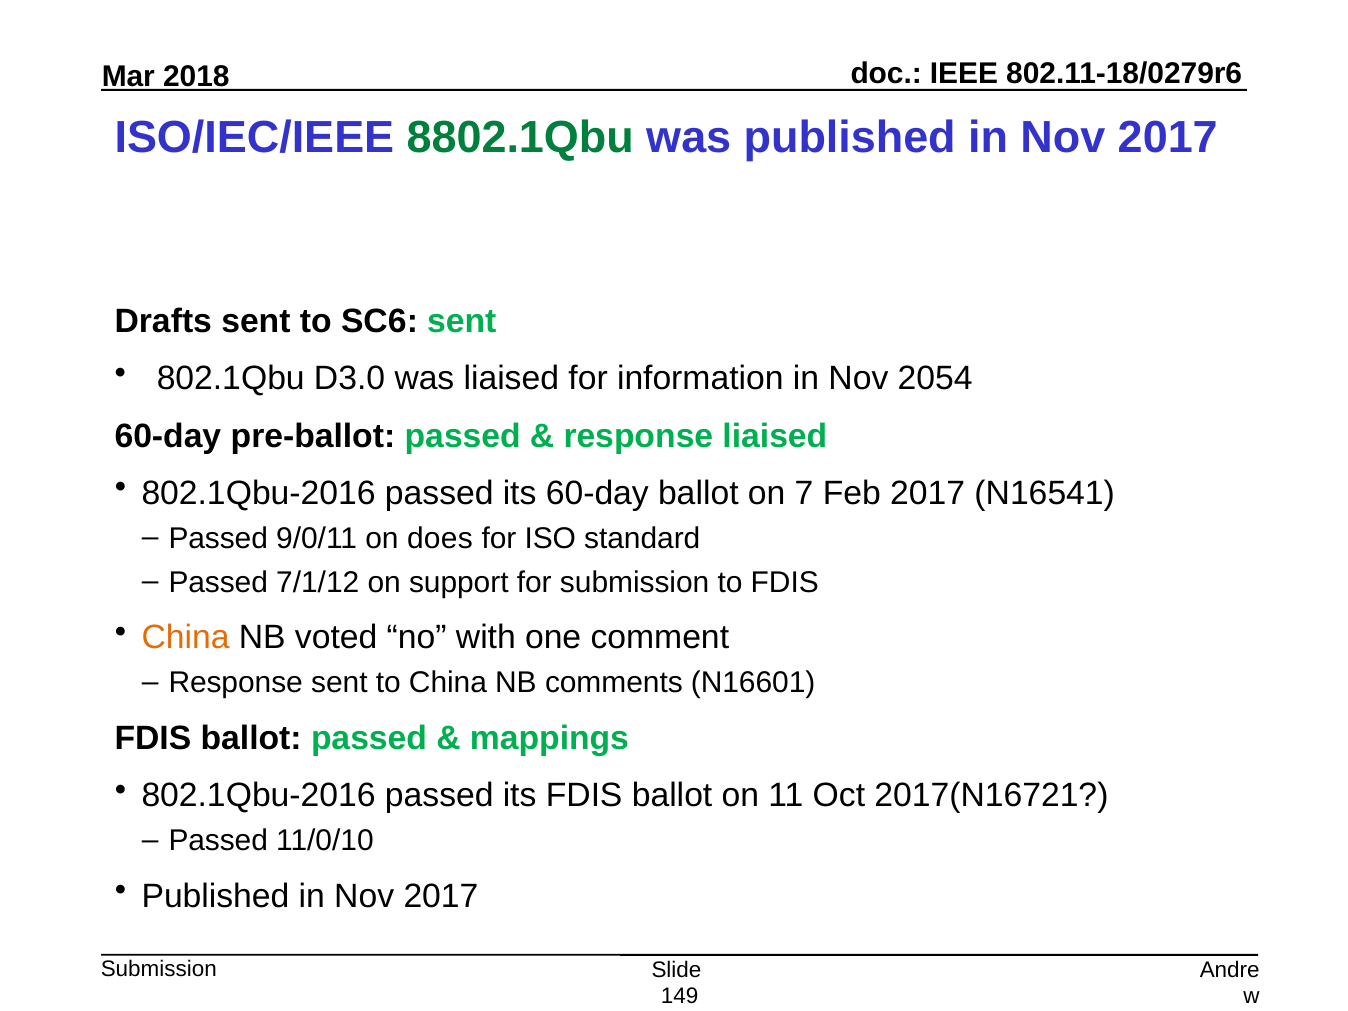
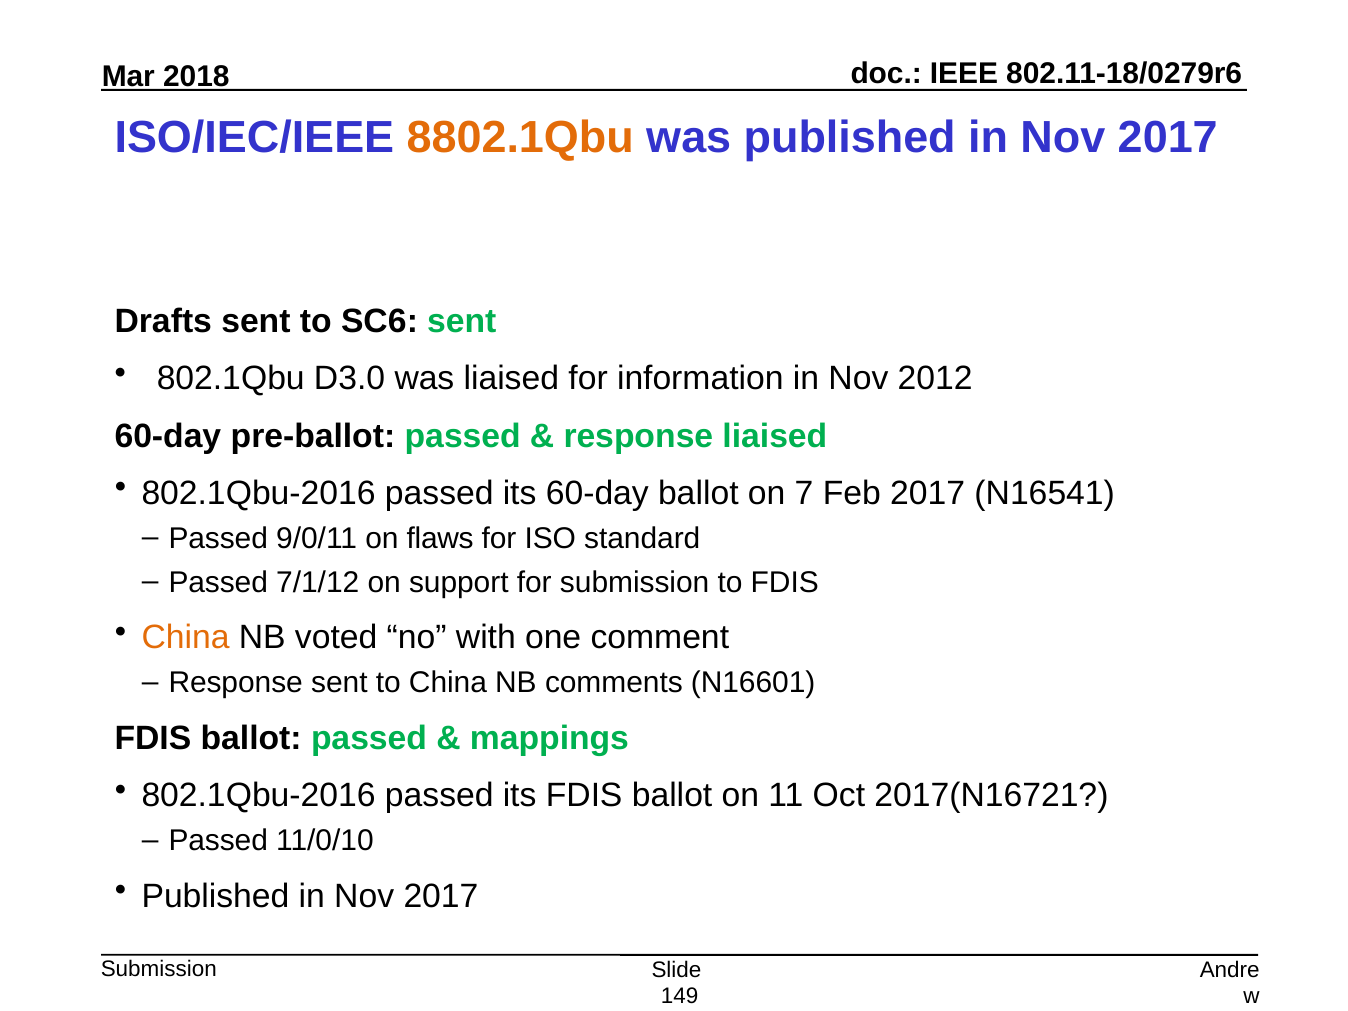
8802.1Qbu colour: green -> orange
2054: 2054 -> 2012
does: does -> flaws
